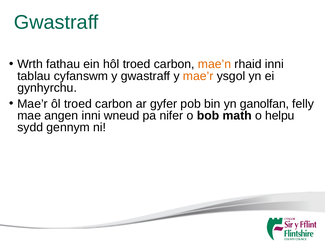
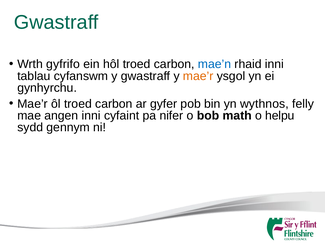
fathau: fathau -> gyfrifo
mae’n colour: orange -> blue
ganolfan: ganolfan -> wythnos
wneud: wneud -> cyfaint
